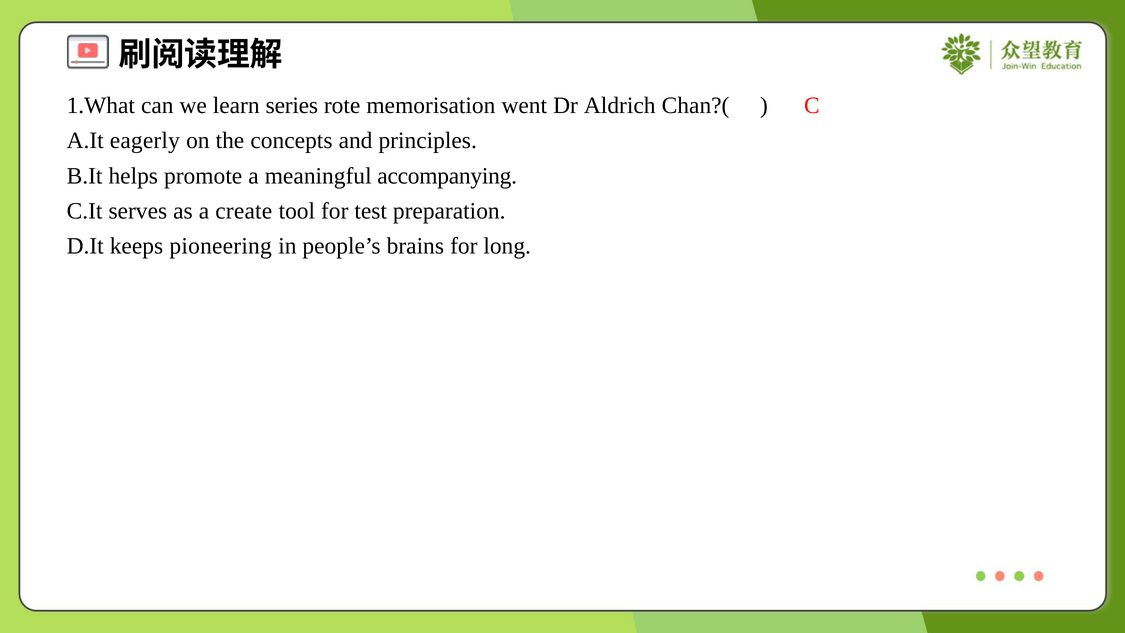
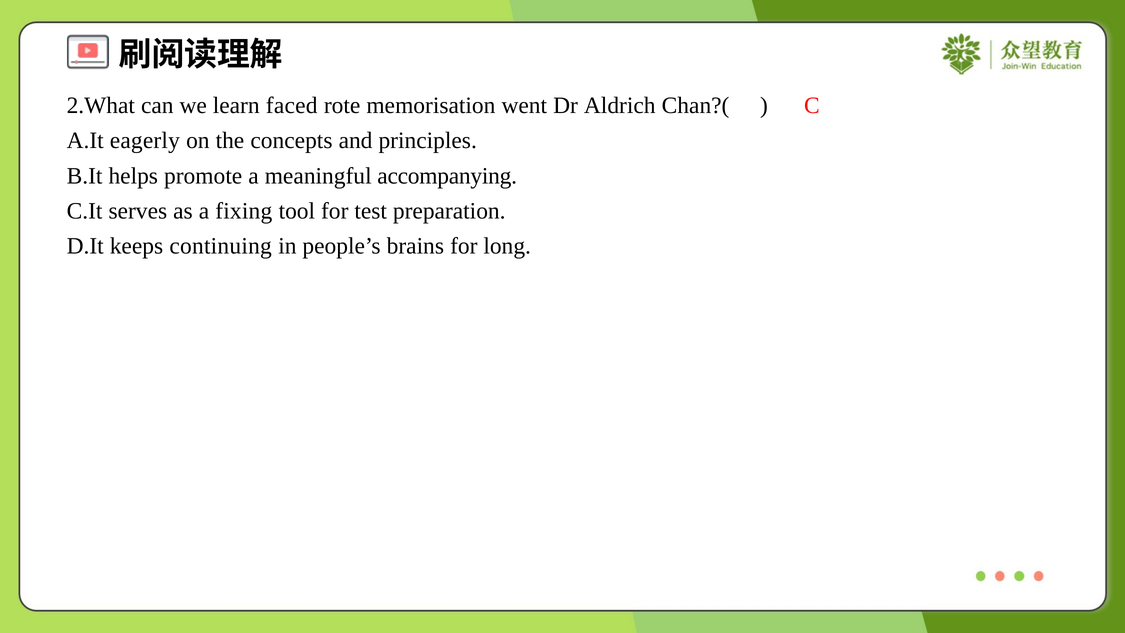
1.What: 1.What -> 2.What
series: series -> faced
create: create -> fixing
pioneering: pioneering -> continuing
